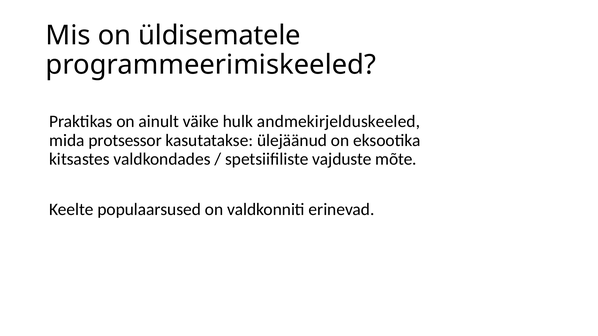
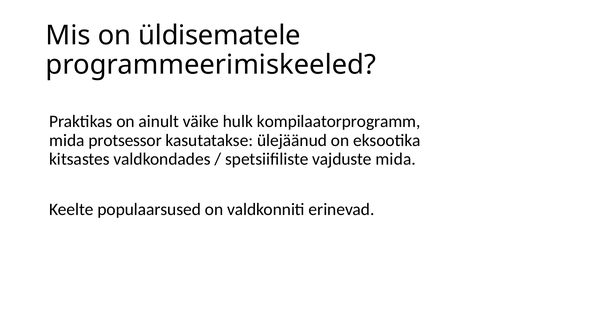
andmekirjelduskeeled: andmekirjelduskeeled -> kompilaatorprogramm
vajduste mõte: mõte -> mida
